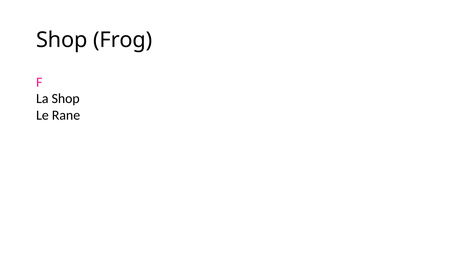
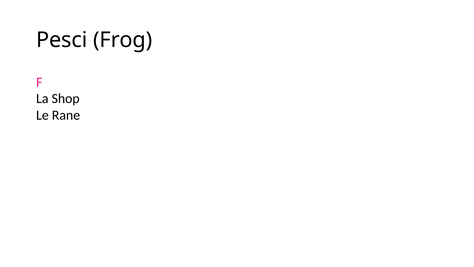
Shop at (62, 40): Shop -> Pesci
